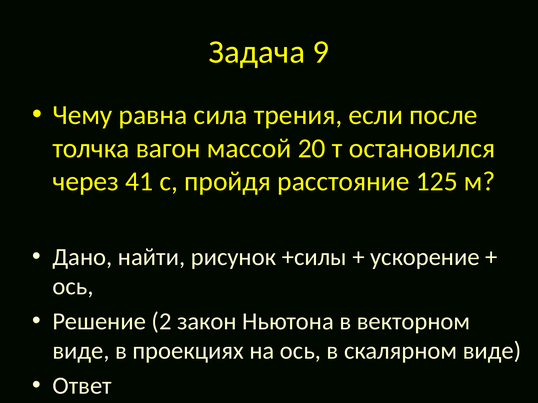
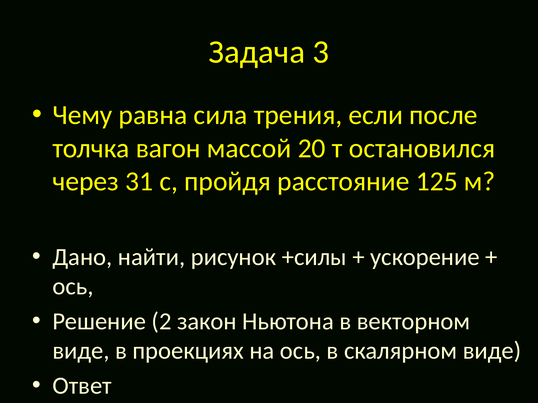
9: 9 -> 3
41: 41 -> 31
